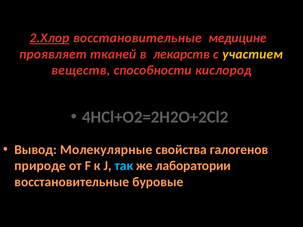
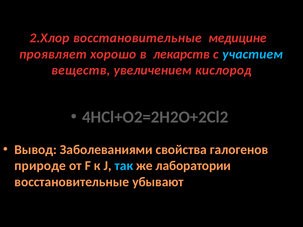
2.Хлор underline: present -> none
тканей: тканей -> хорошо
участием colour: yellow -> light blue
способности: способности -> увеличением
Молекулярные: Молекулярные -> Заболеваниями
буровые: буровые -> убывают
